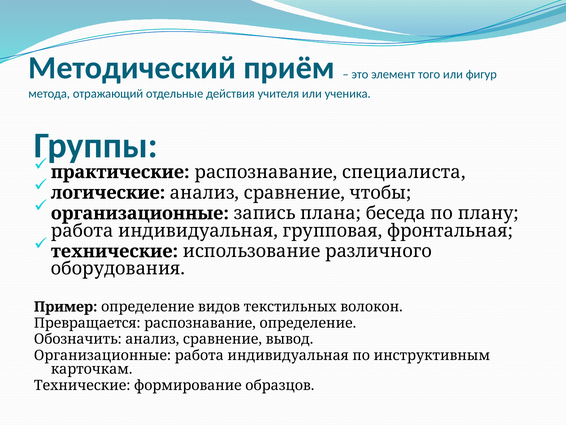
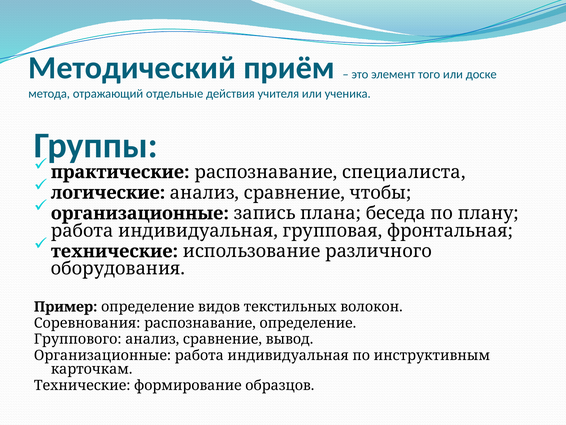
фигур: фигур -> доске
Превращается: Превращается -> Соревнования
Обозначить: Обозначить -> Группового
